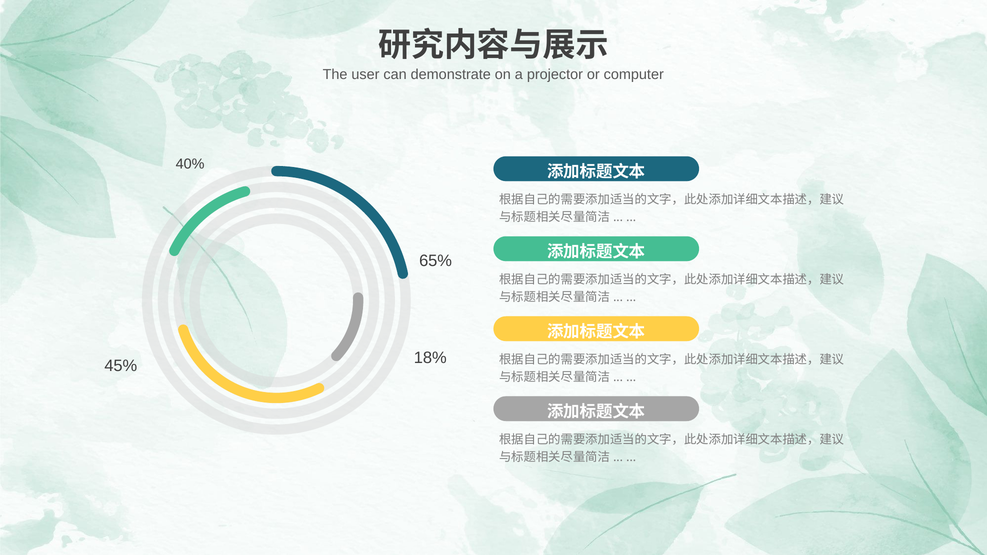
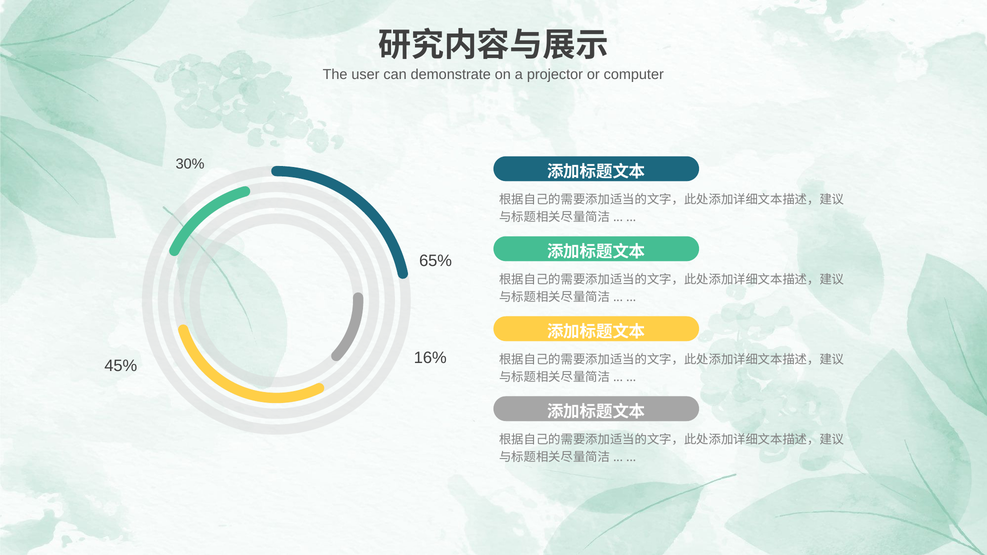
40%: 40% -> 30%
18%: 18% -> 16%
